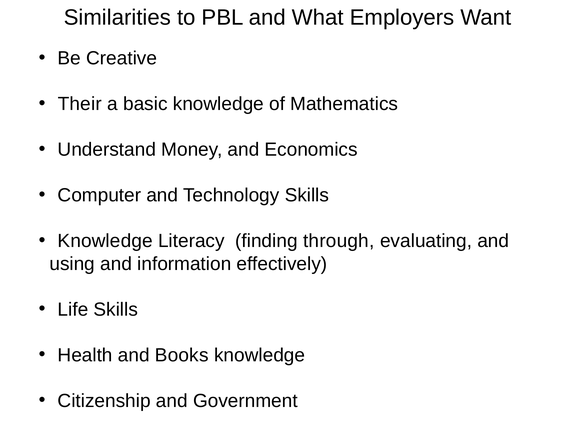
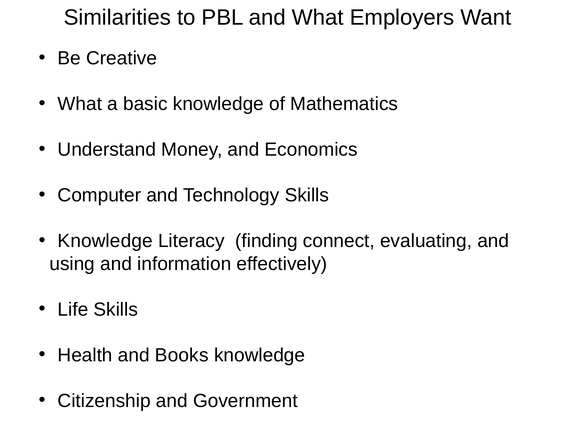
Their at (80, 104): Their -> What
through: through -> connect
